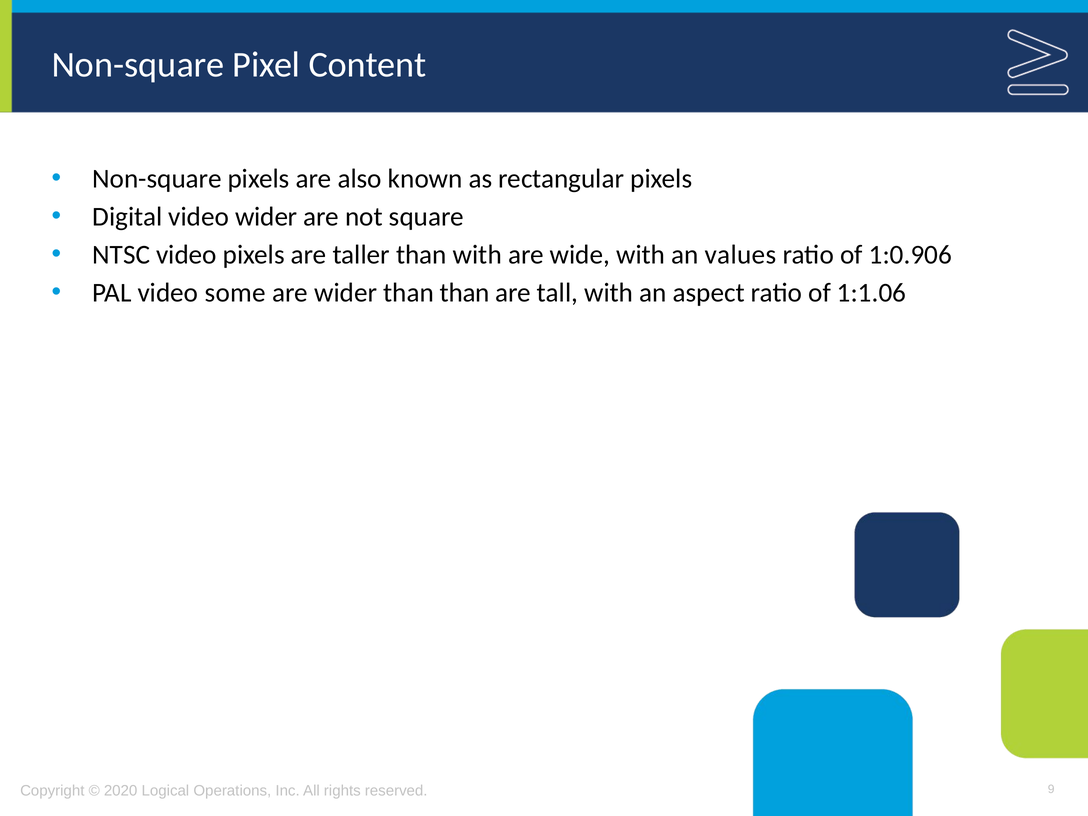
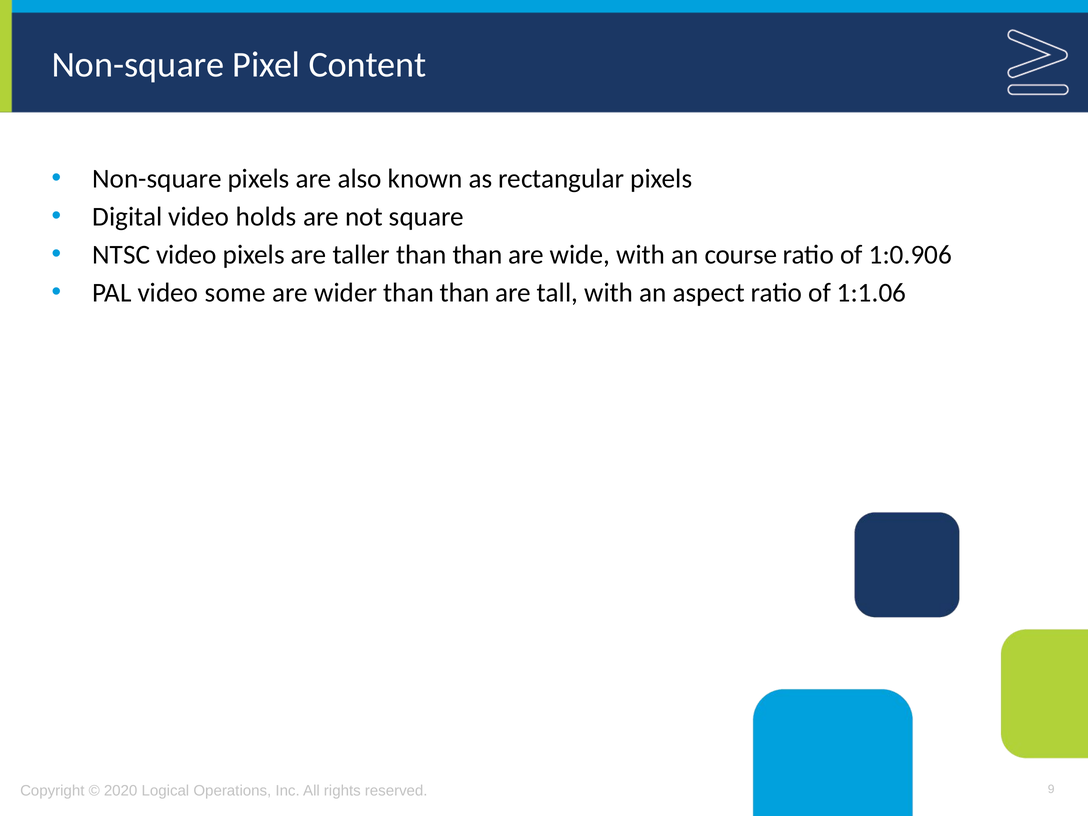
video wider: wider -> holds
taller than with: with -> than
values: values -> course
